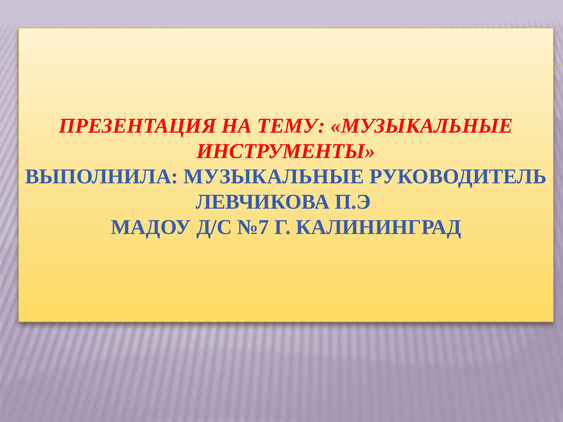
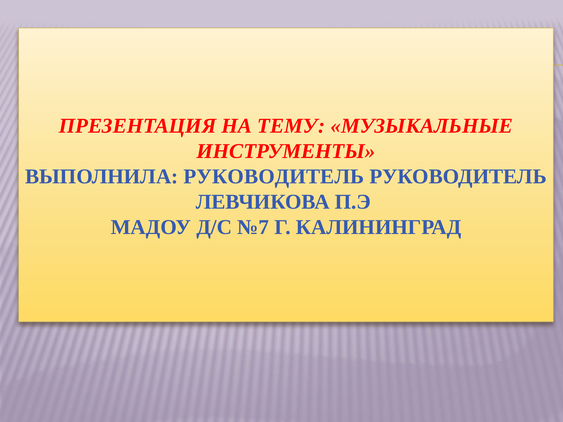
ВЫПОЛНИЛА МУЗЫКАЛЬНЫЕ: МУЗЫКАЛЬНЫЕ -> РУКОВОДИТЕЛЬ
